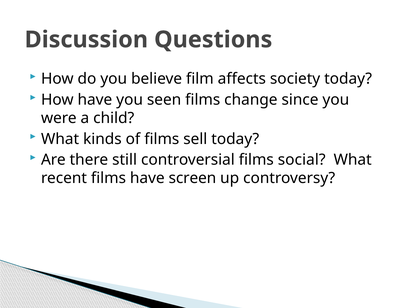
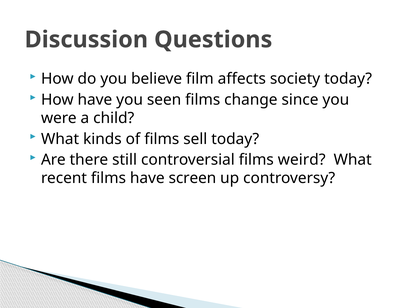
social: social -> weird
